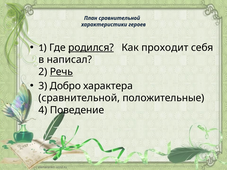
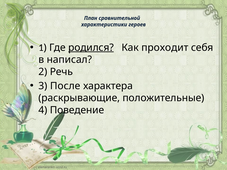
Речь underline: present -> none
Добро: Добро -> После
сравнительной at (79, 98): сравнительной -> раскрывающие
